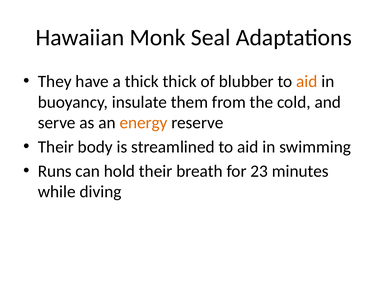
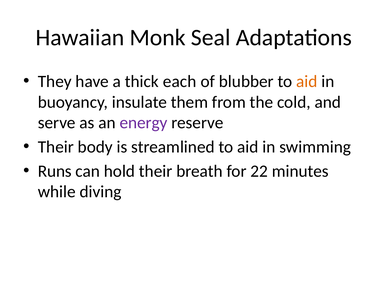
thick thick: thick -> each
energy colour: orange -> purple
23: 23 -> 22
